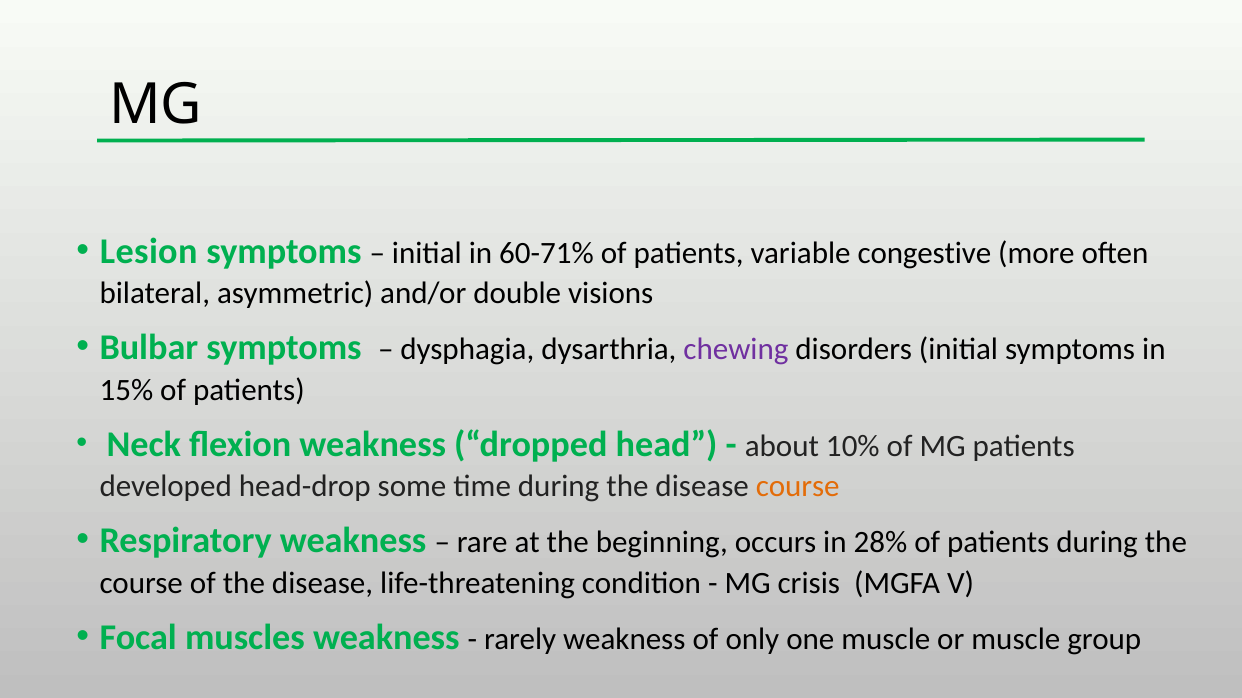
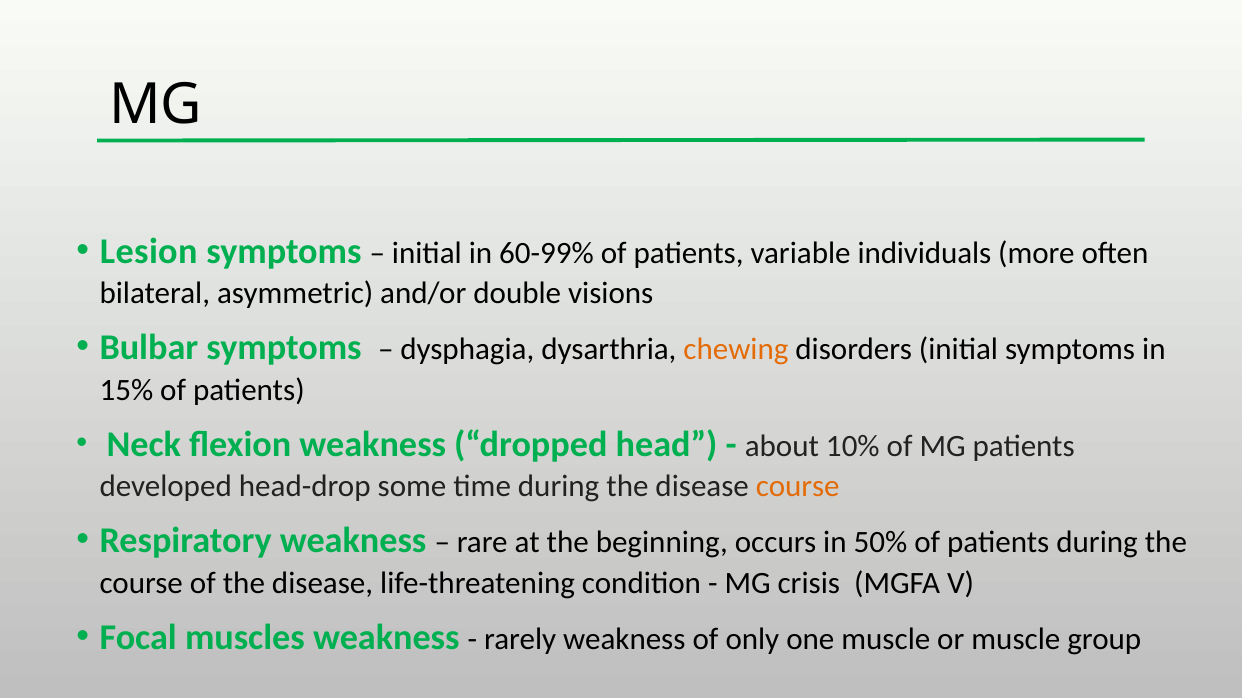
60-71%: 60-71% -> 60-99%
congestive: congestive -> individuals
chewing colour: purple -> orange
28%: 28% -> 50%
